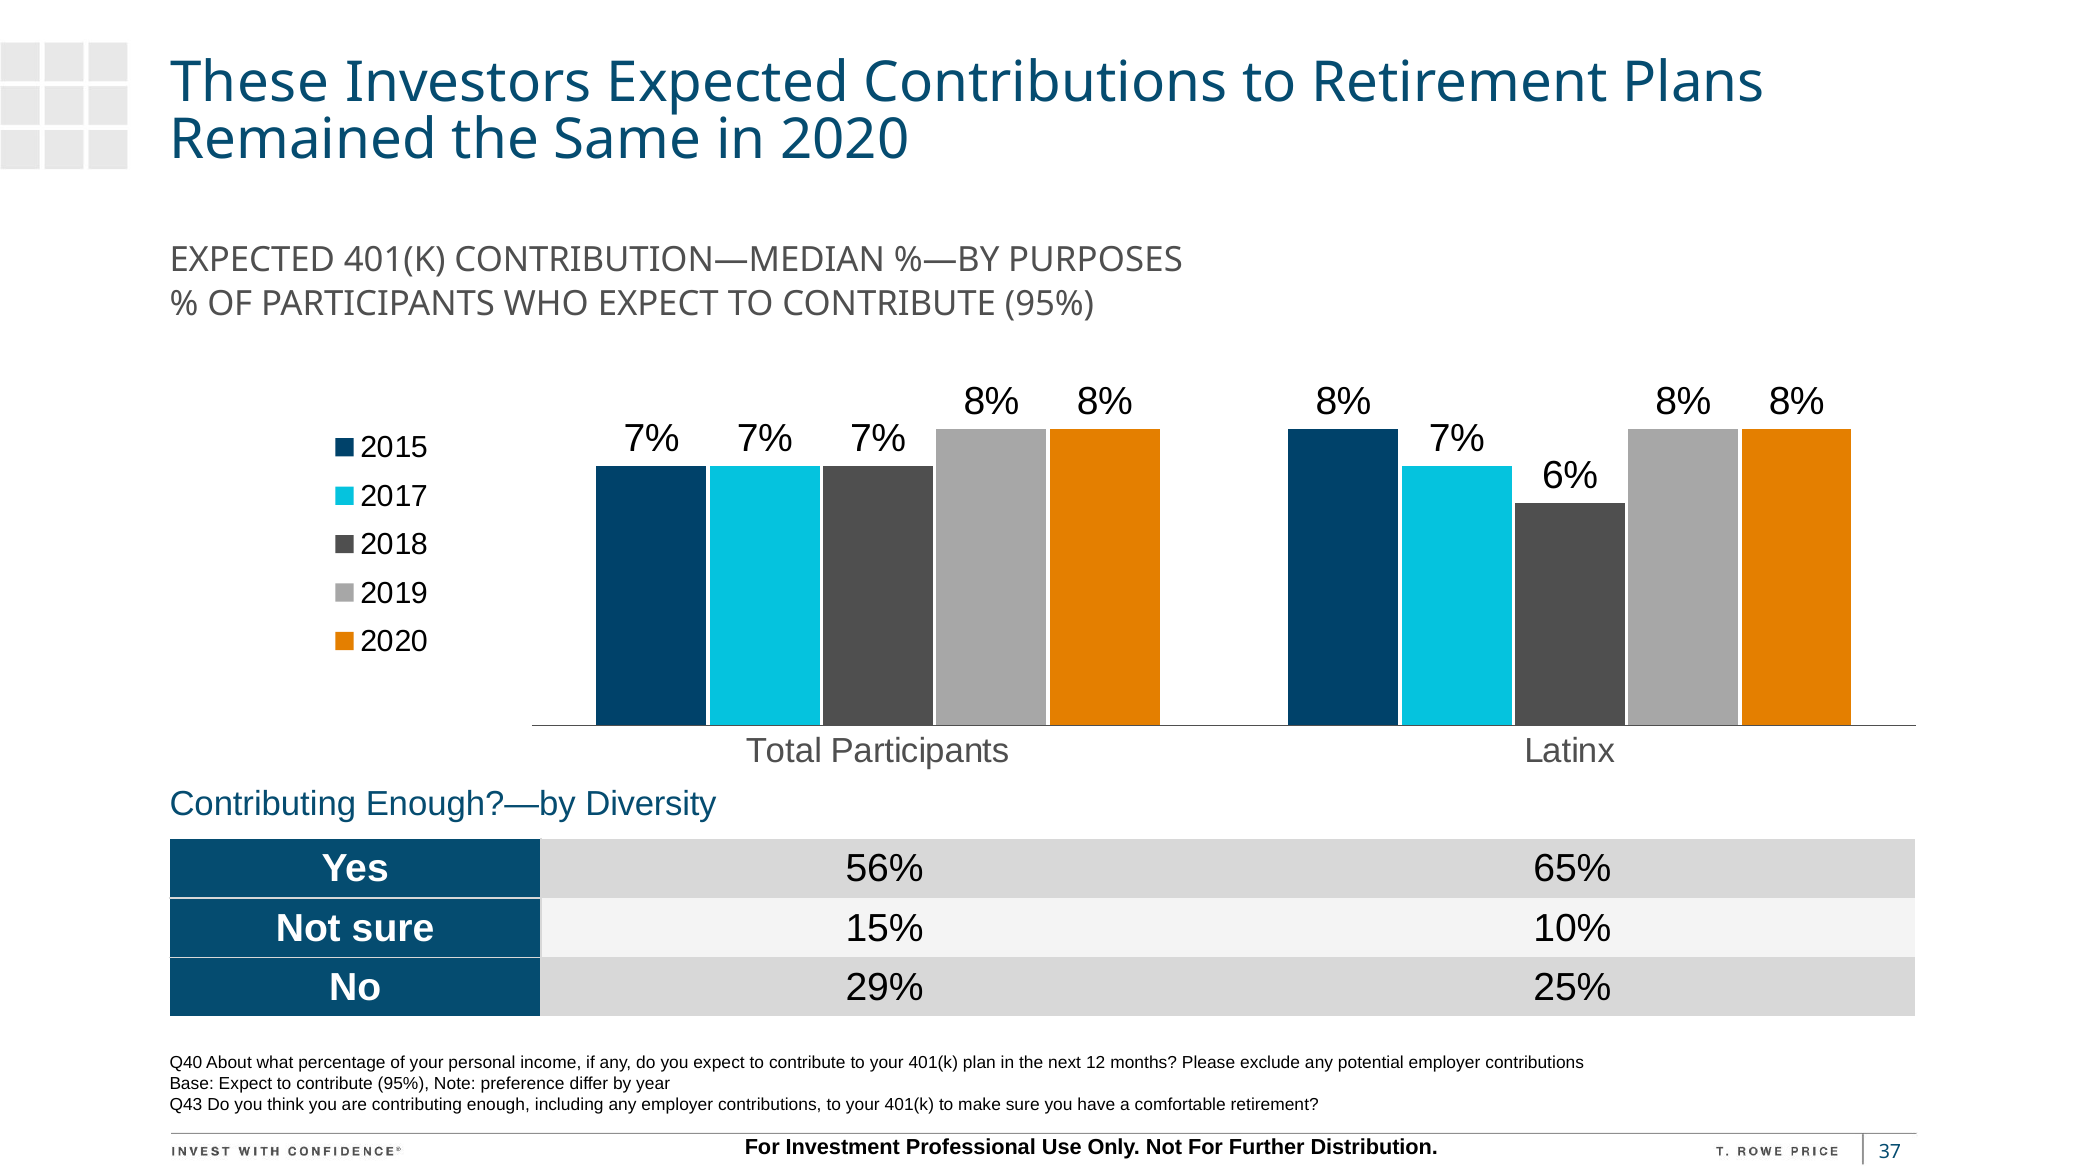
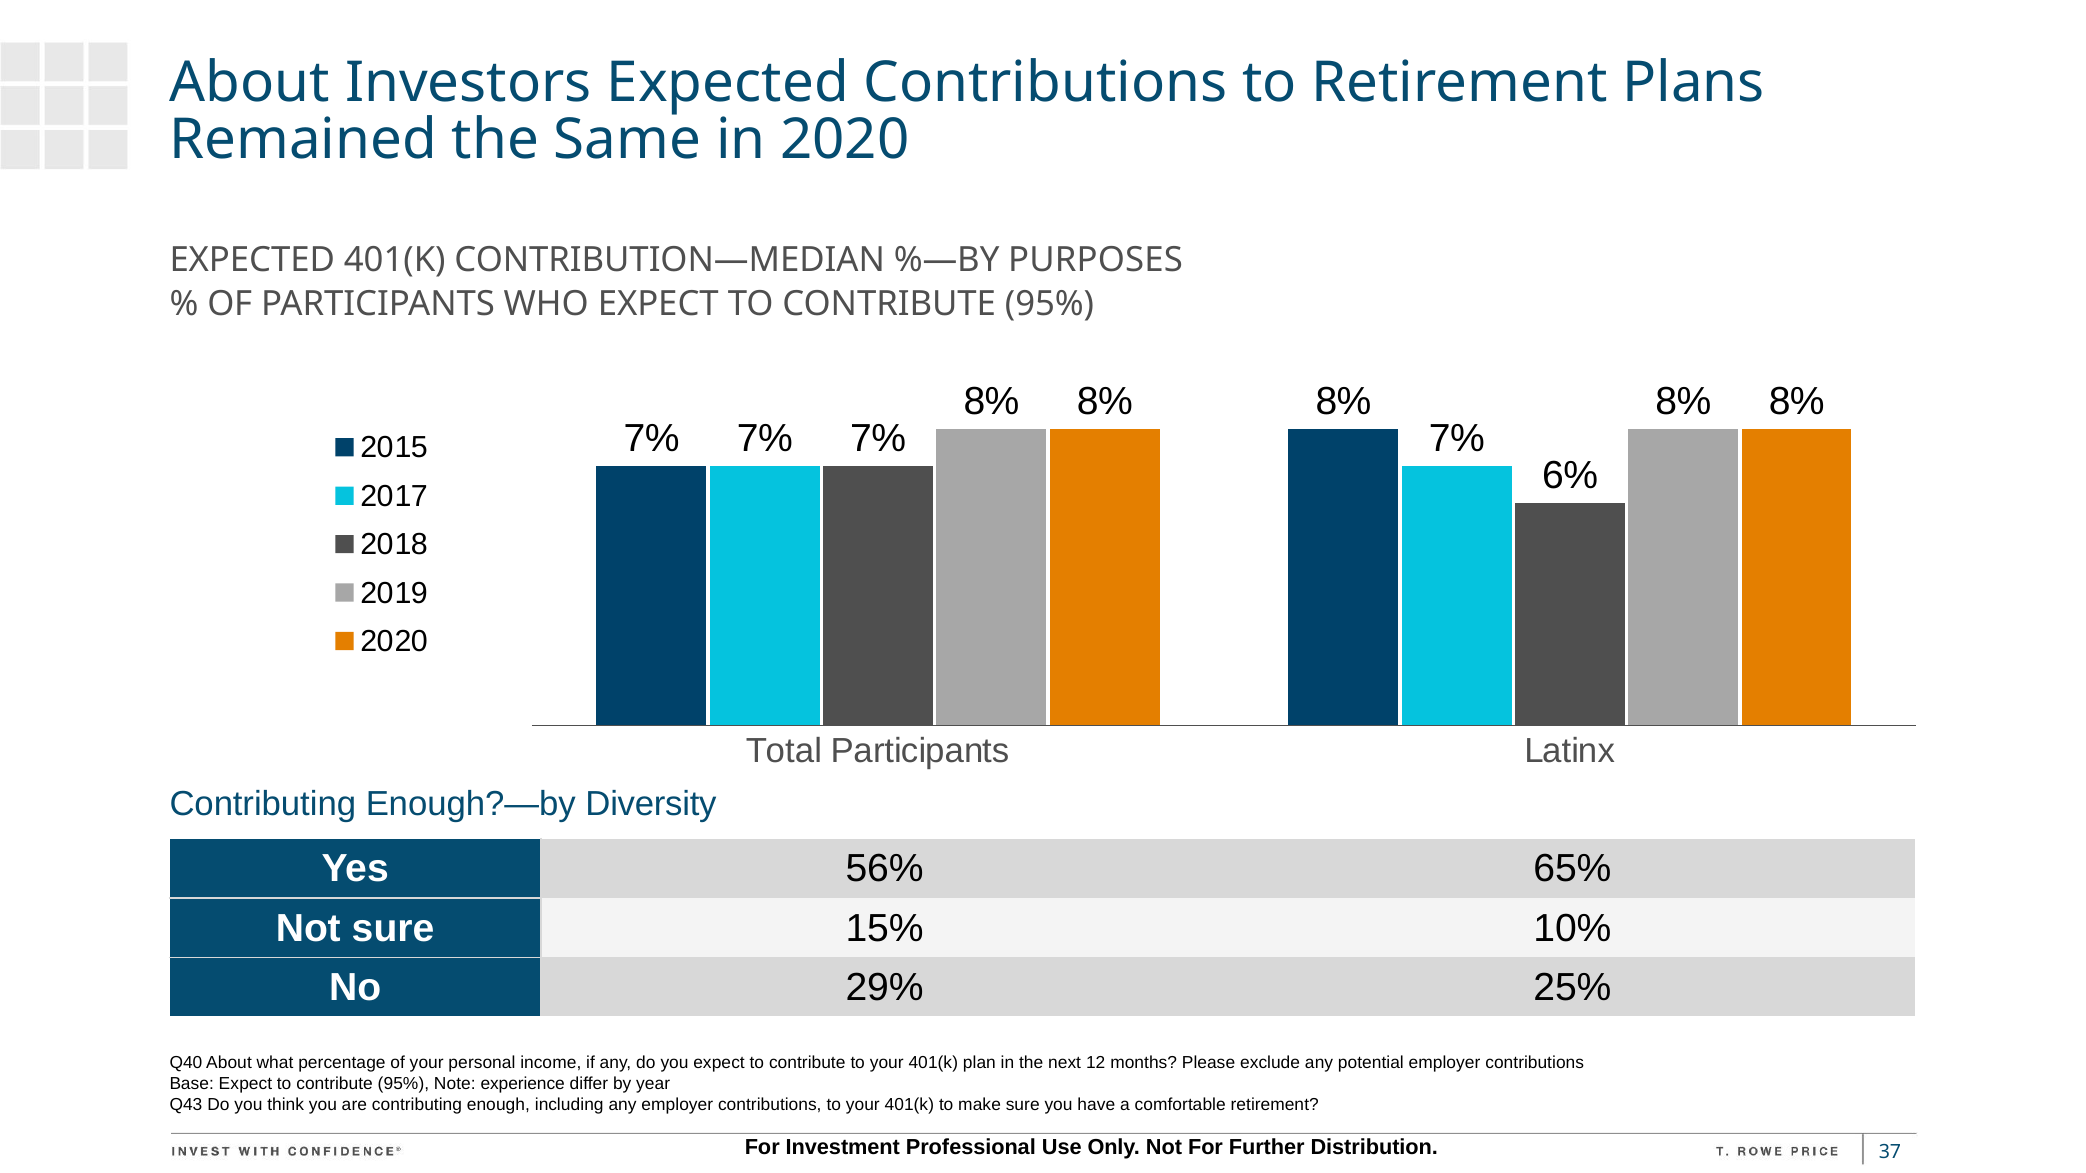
These at (250, 83): These -> About
preference: preference -> experience
